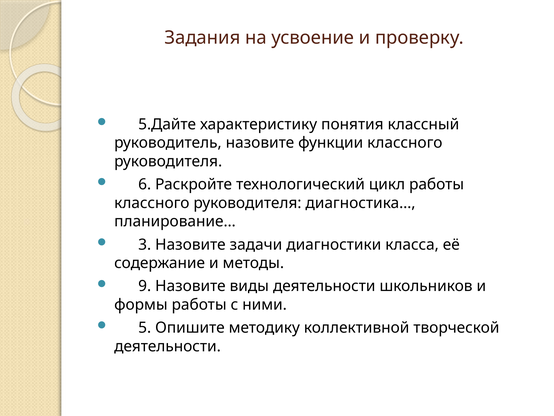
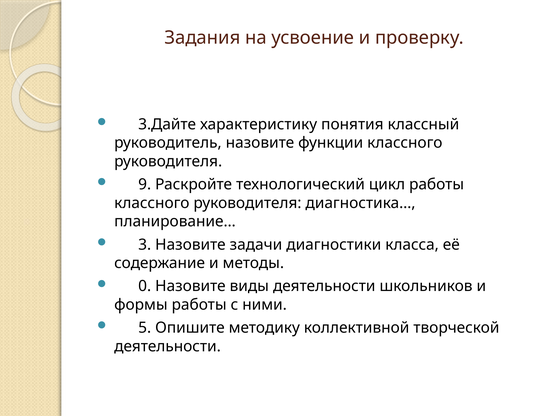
5.Дайте: 5.Дайте -> 3.Дайте
6: 6 -> 9
9: 9 -> 0
